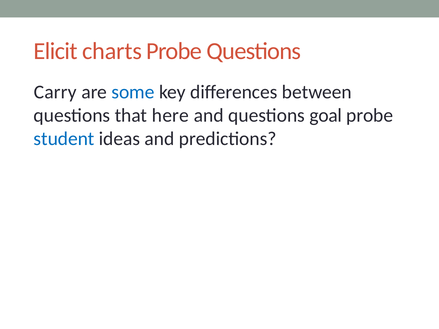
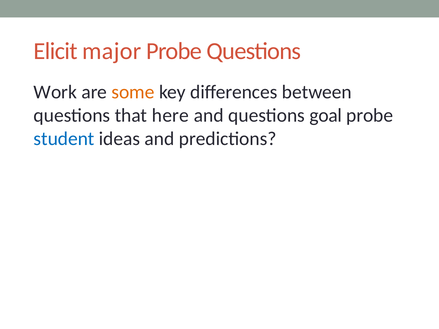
charts: charts -> major
Carry: Carry -> Work
some colour: blue -> orange
